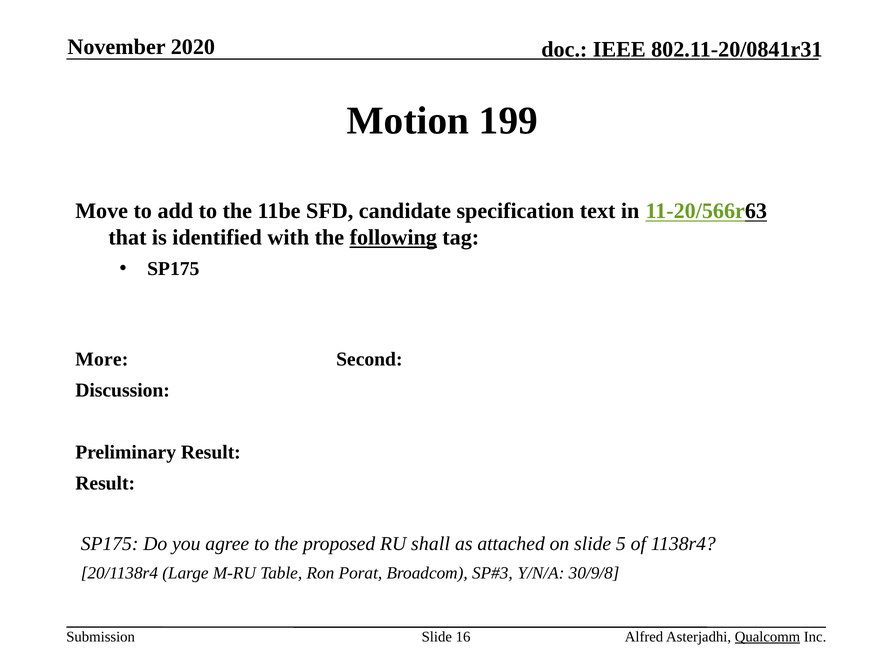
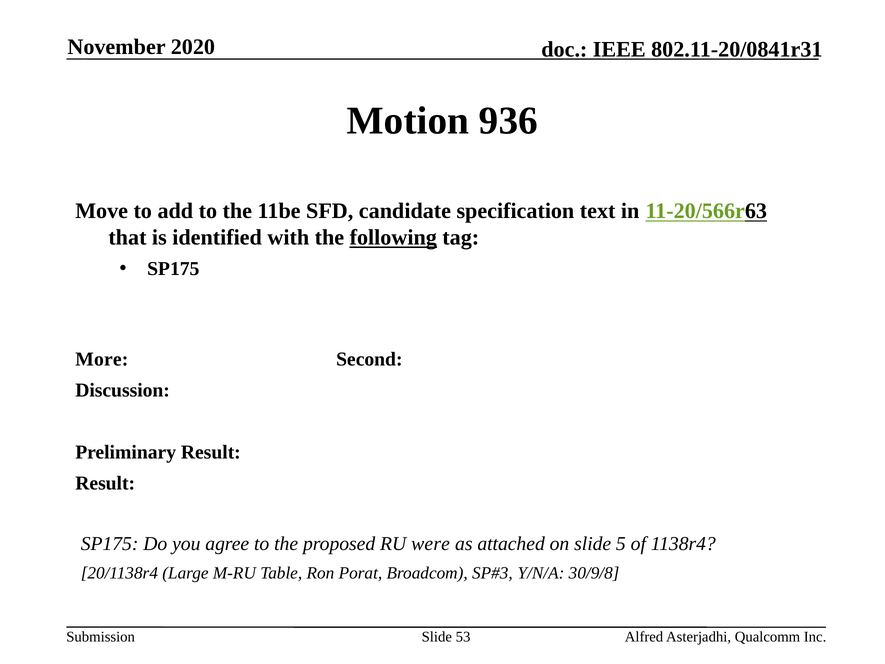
199: 199 -> 936
shall: shall -> were
16: 16 -> 53
Qualcomm underline: present -> none
